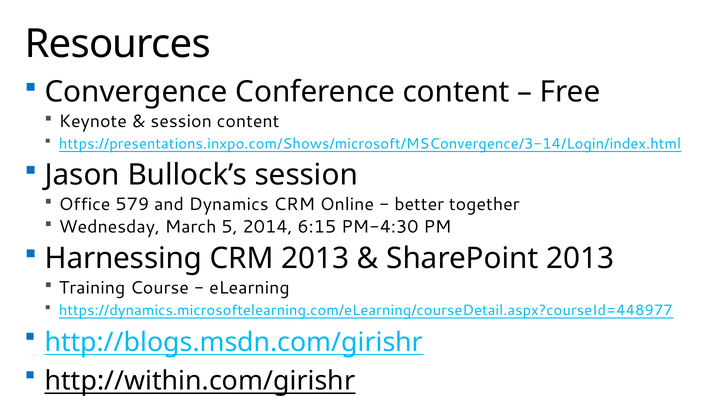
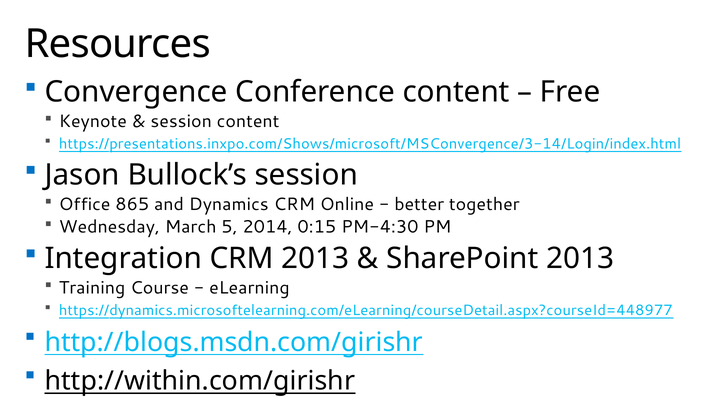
579: 579 -> 865
6:15: 6:15 -> 0:15
Harnessing: Harnessing -> Integration
